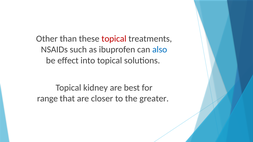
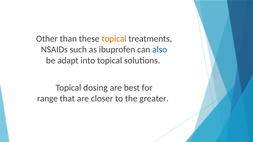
topical at (114, 39) colour: red -> orange
effect: effect -> adapt
kidney: kidney -> dosing
